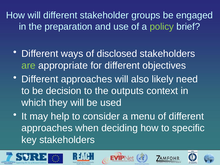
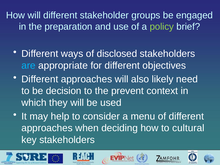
are colour: light green -> light blue
outputs: outputs -> prevent
specific: specific -> cultural
